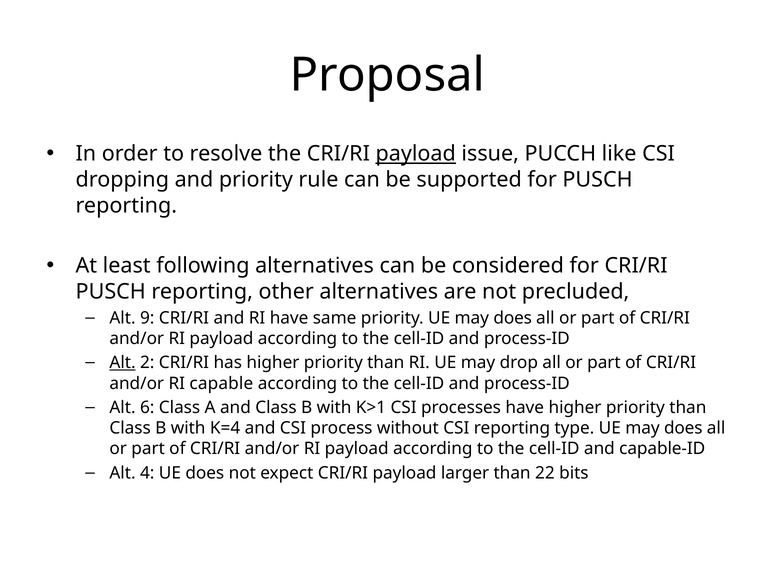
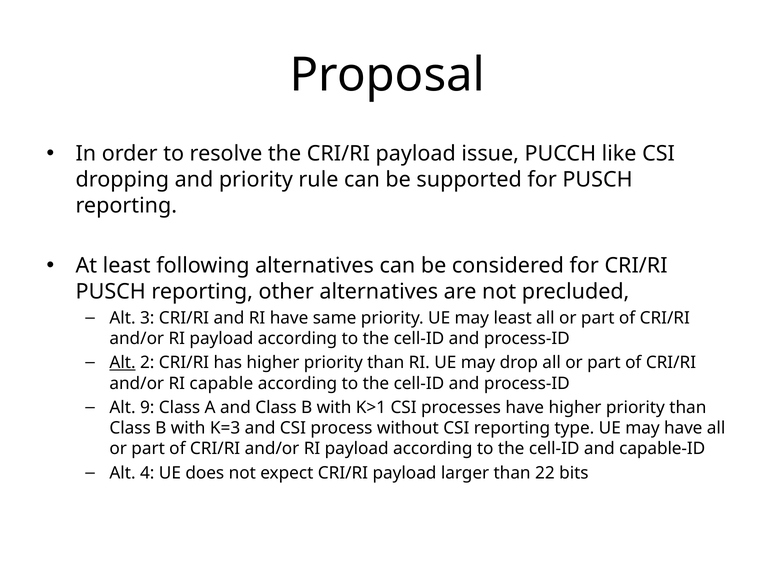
payload at (416, 154) underline: present -> none
9: 9 -> 3
priority UE may does: does -> least
6: 6 -> 9
K=4: K=4 -> K=3
type UE may does: does -> have
